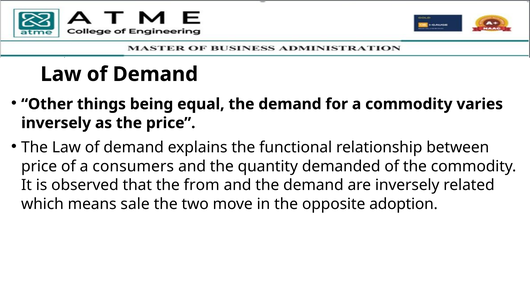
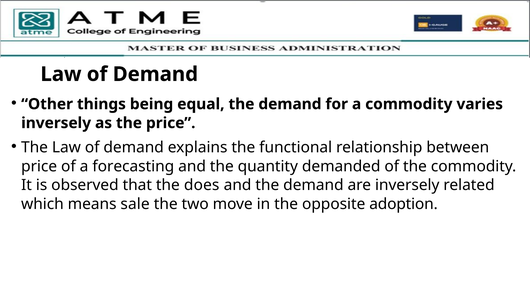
consumers: consumers -> forecasting
from: from -> does
